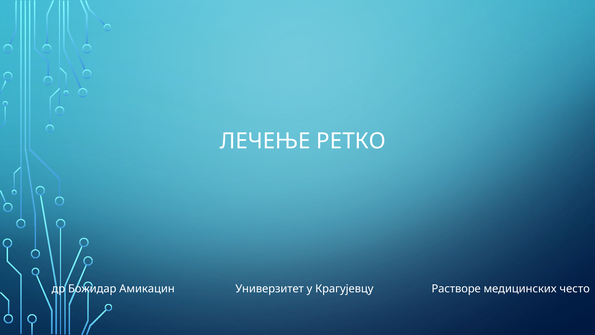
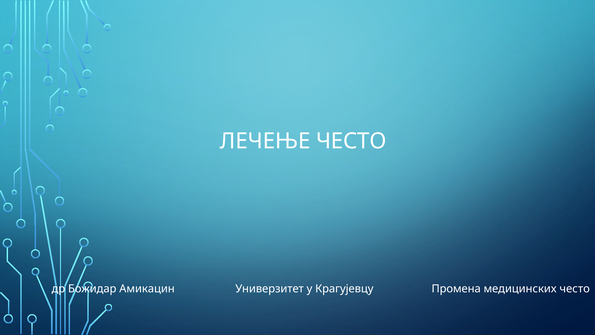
ЛЕЧЕЊЕ РЕТКО: РЕТКО -> ЧЕСТО
Растворе: Растворе -> Промена
